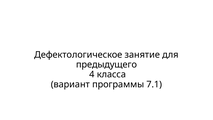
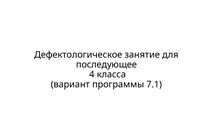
предыдущего: предыдущего -> последующее
